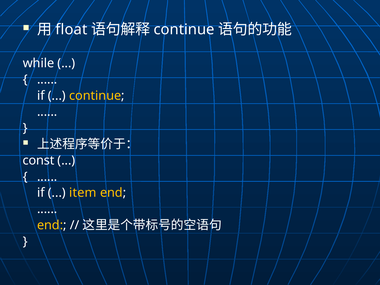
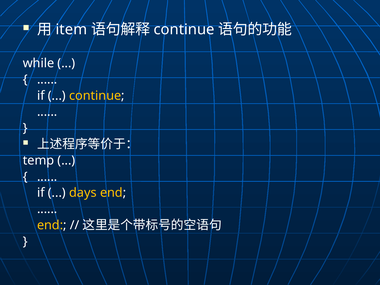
float: float -> item
const: const -> temp
item: item -> days
